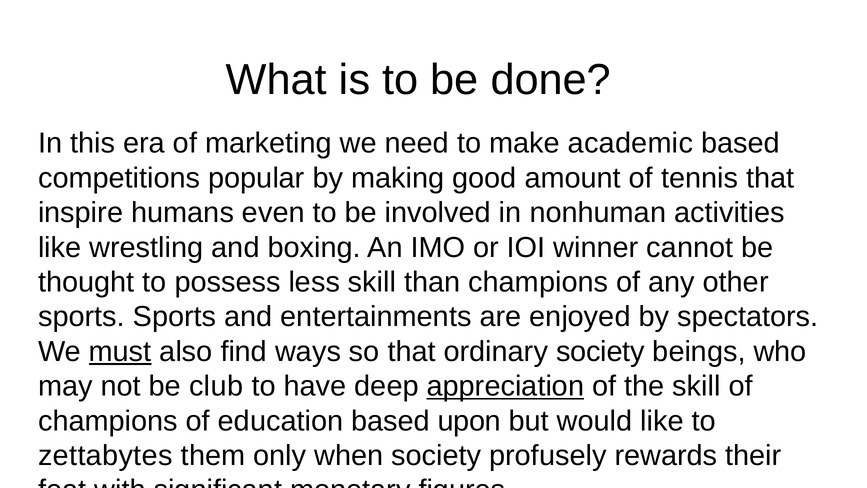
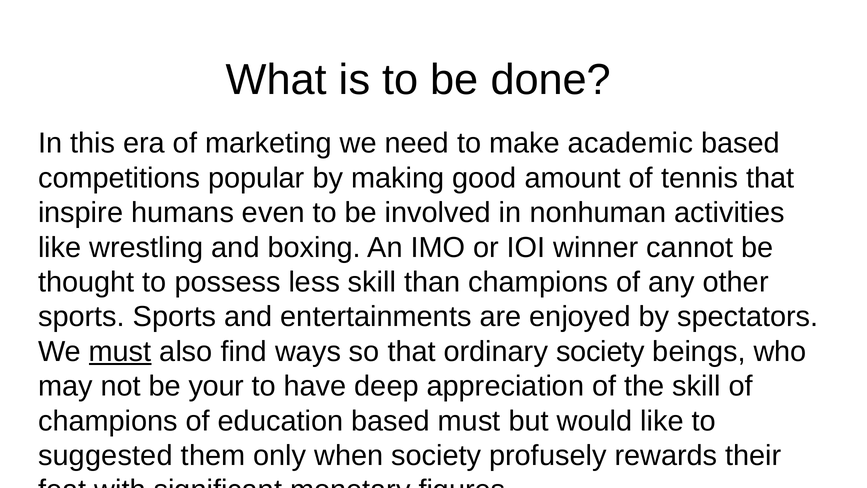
club: club -> your
appreciation underline: present -> none
based upon: upon -> must
zettabytes: zettabytes -> suggested
